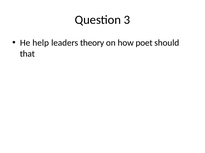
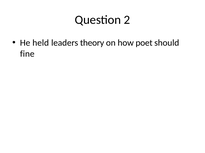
3: 3 -> 2
help: help -> held
that: that -> fine
